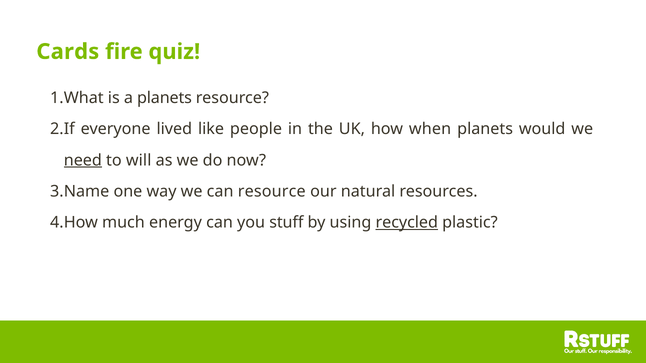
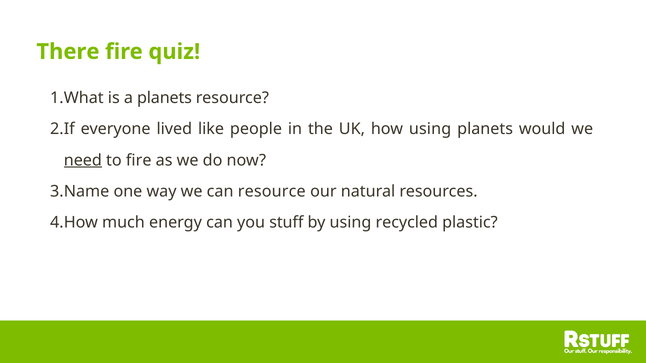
Cards: Cards -> There
how when: when -> using
to will: will -> fire
recycled underline: present -> none
